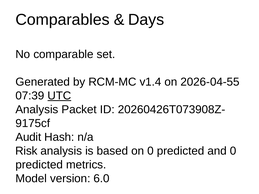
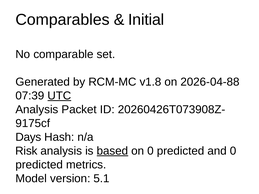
Days: Days -> Initial
v1.4: v1.4 -> v1.8
2026-04-55: 2026-04-55 -> 2026-04-88
Audit: Audit -> Days
based underline: none -> present
6.0: 6.0 -> 5.1
